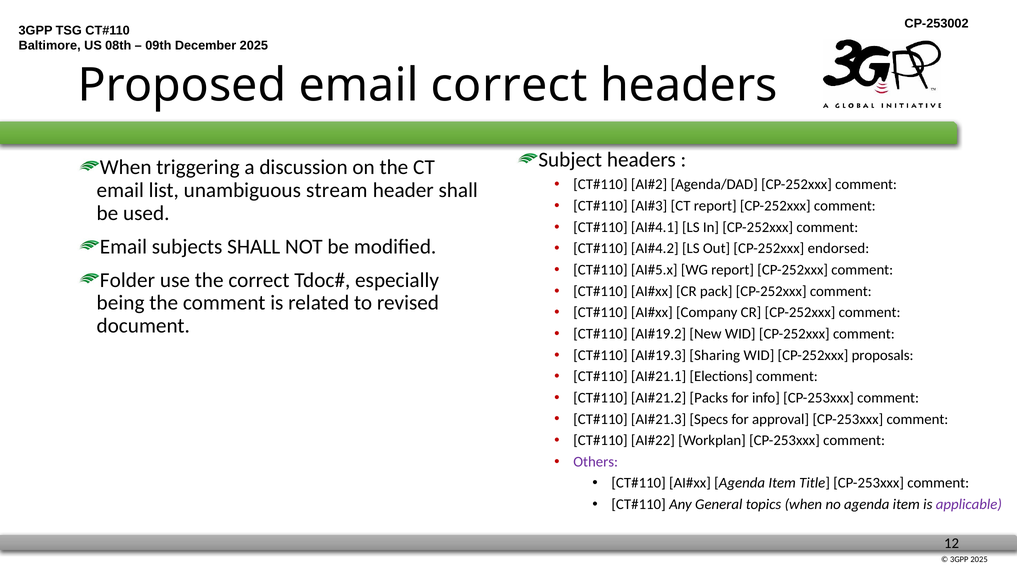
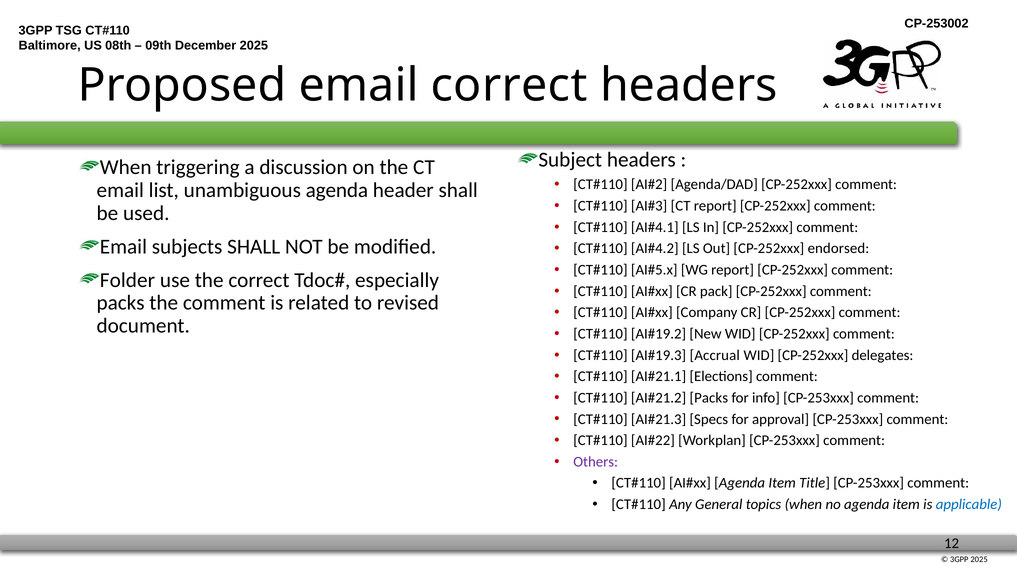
unambiguous stream: stream -> agenda
being at (121, 303): being -> packs
Sharing: Sharing -> Accrual
proposals: proposals -> delegates
applicable colour: purple -> blue
